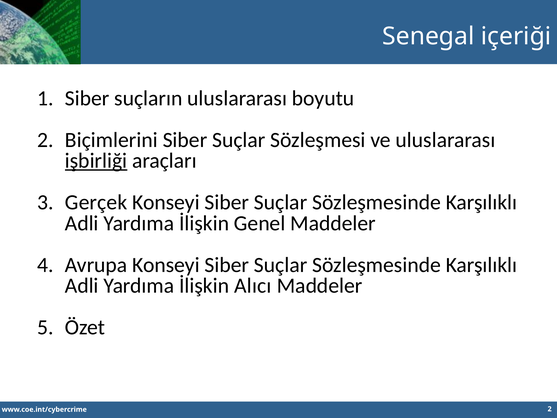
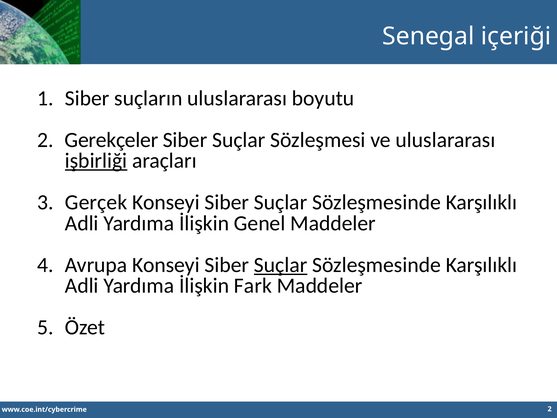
Biçimlerini: Biçimlerini -> Gerekçeler
Suçlar at (281, 265) underline: none -> present
Alıcı: Alıcı -> Fark
